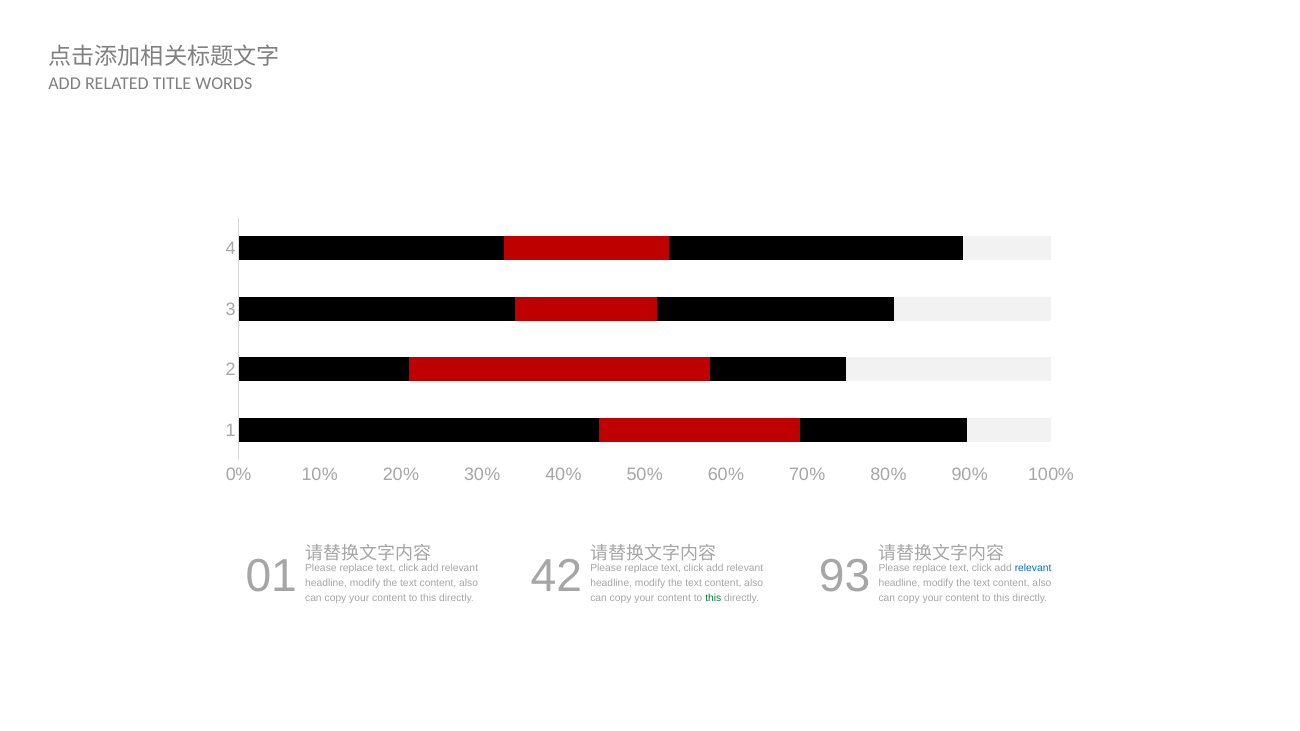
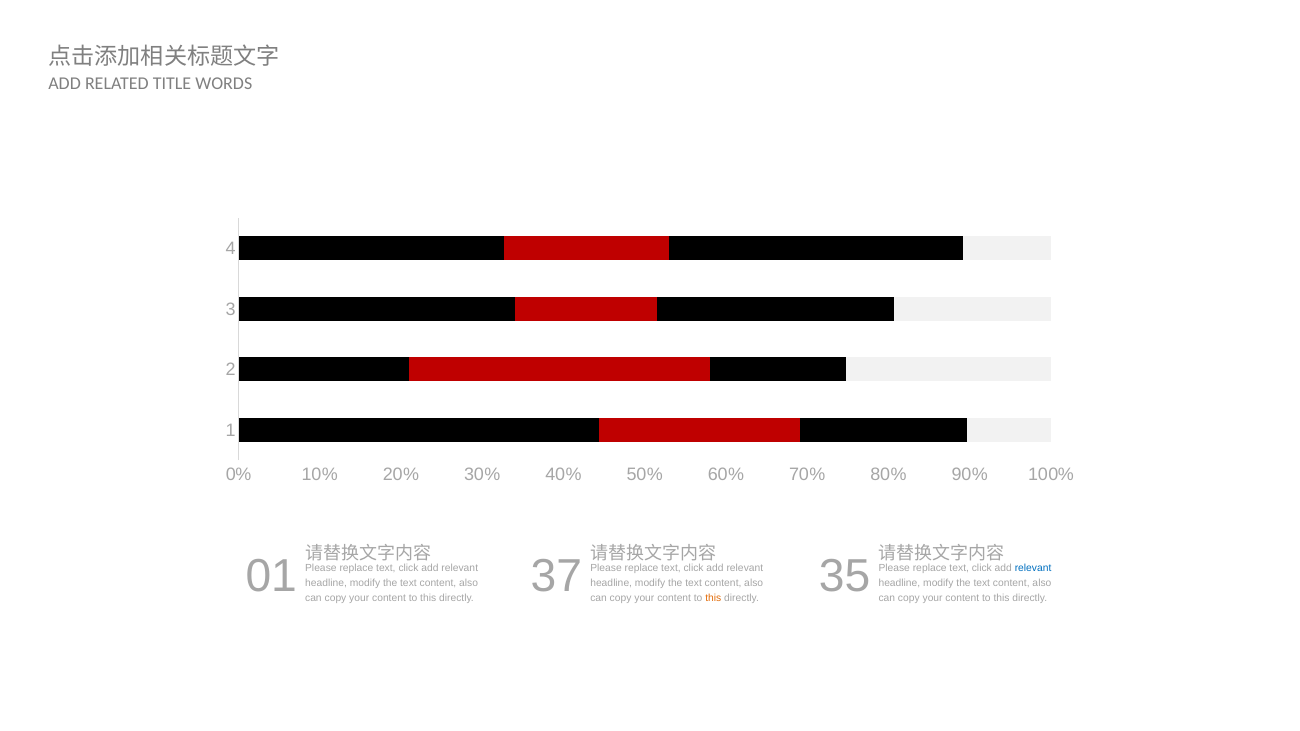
42: 42 -> 37
93: 93 -> 35
this at (713, 598) colour: green -> orange
